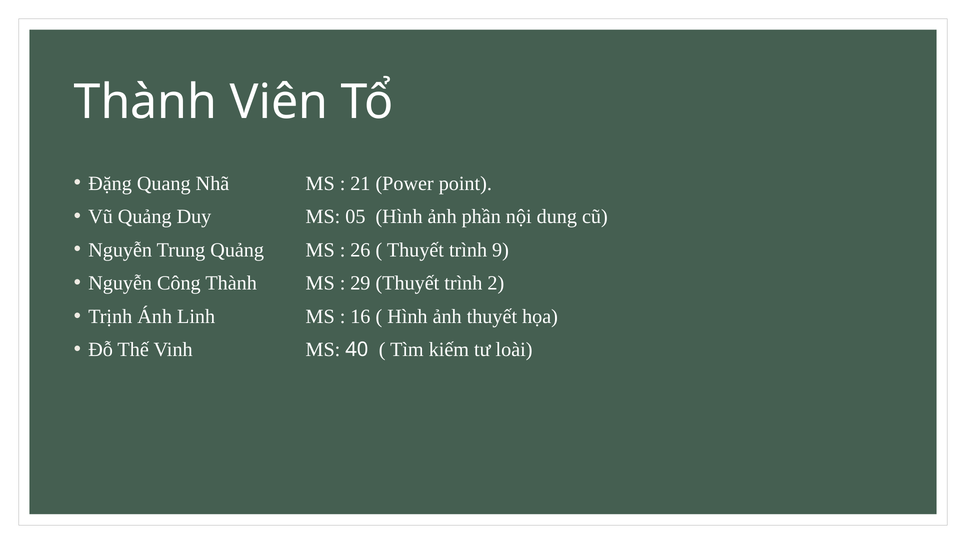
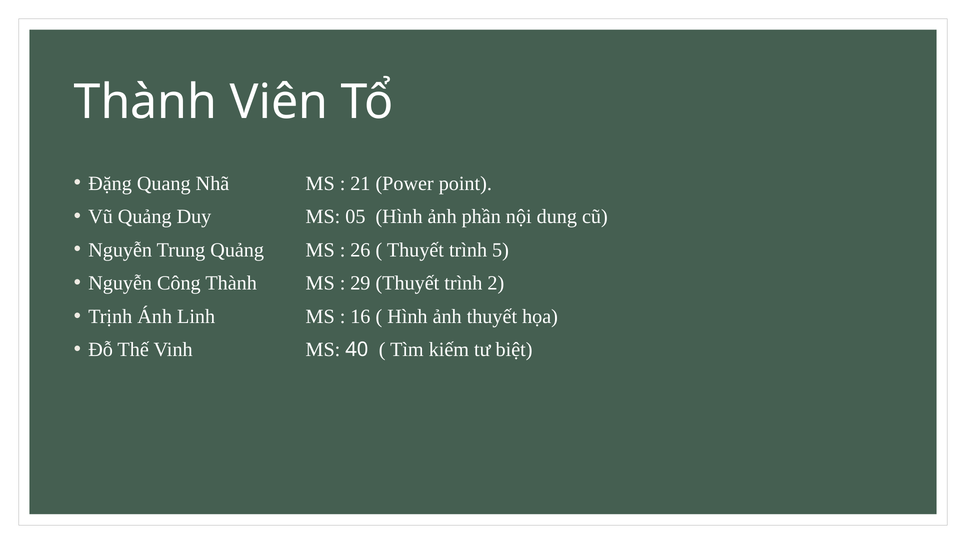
9: 9 -> 5
loài: loài -> biệt
